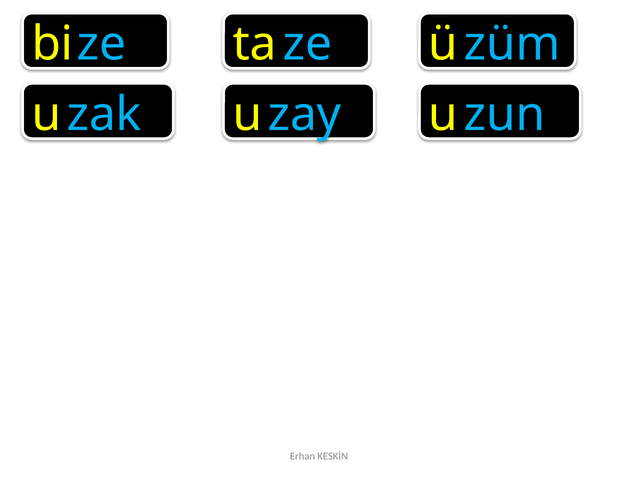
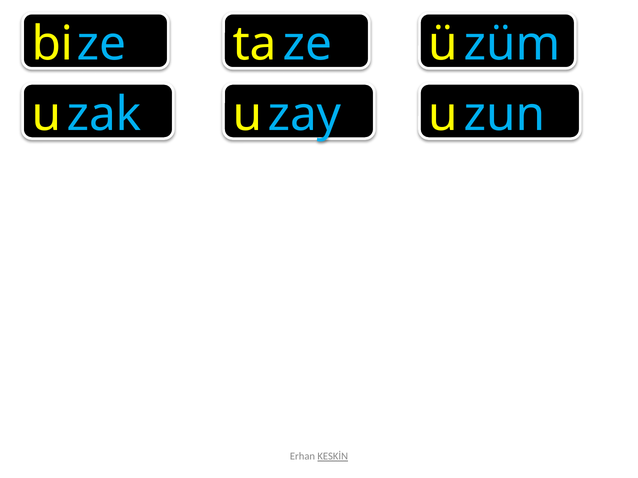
KESKİN underline: none -> present
